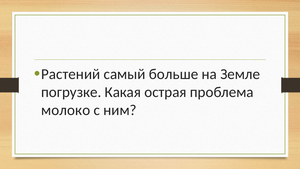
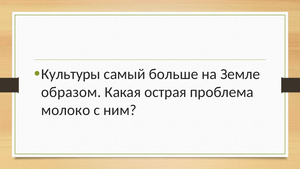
Растений: Растений -> Культуры
погрузке: погрузке -> образом
